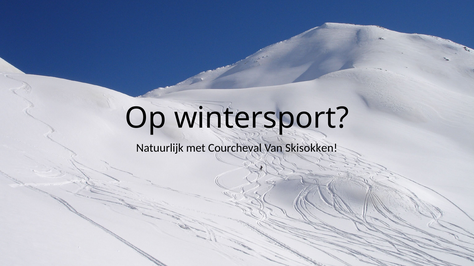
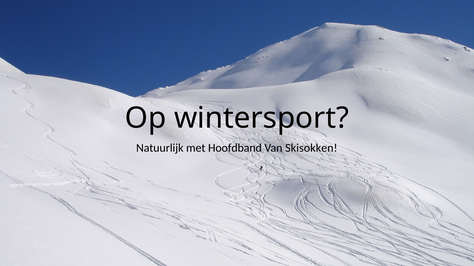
Courcheval: Courcheval -> Hoofdband
